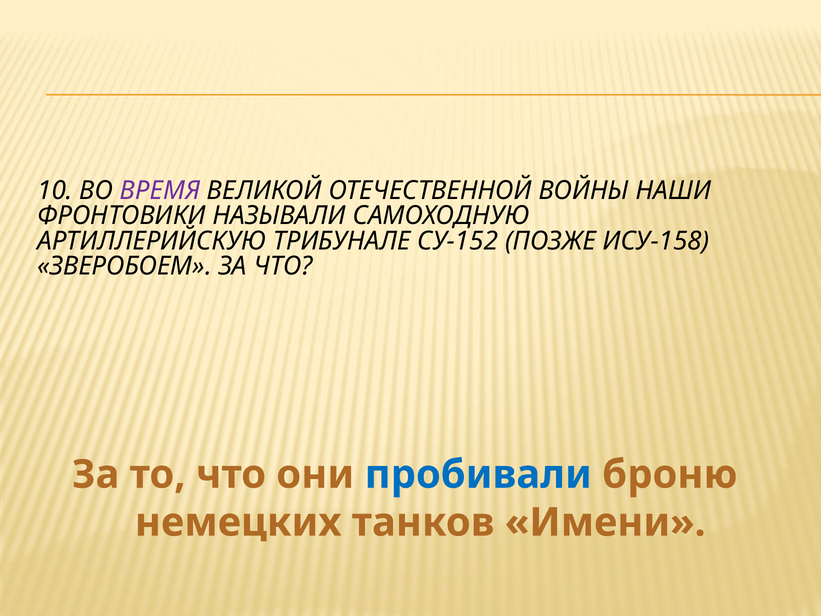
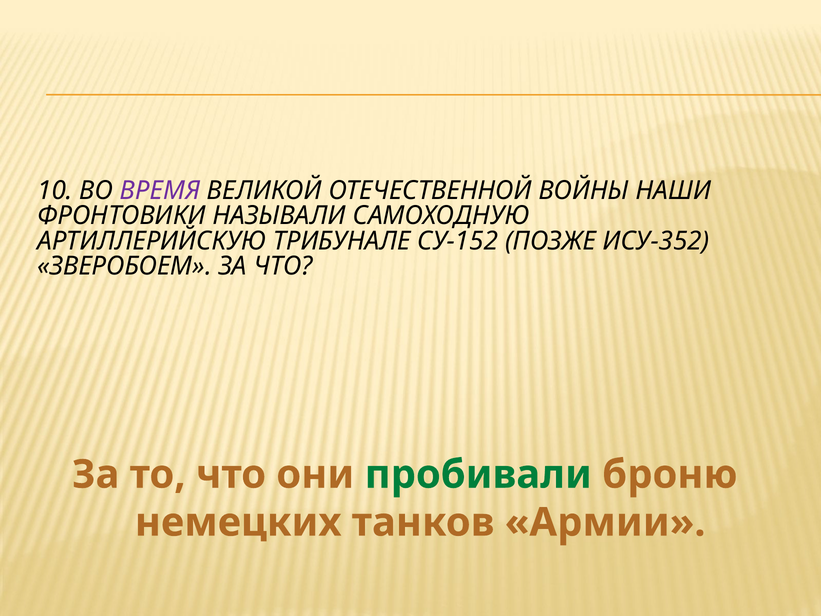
ИСУ-158: ИСУ-158 -> ИСУ-352
пробивали colour: blue -> green
Имени: Имени -> Армии
